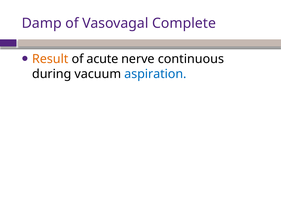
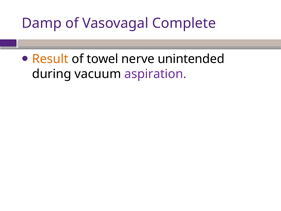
acute: acute -> towel
continuous: continuous -> unintended
aspiration colour: blue -> purple
